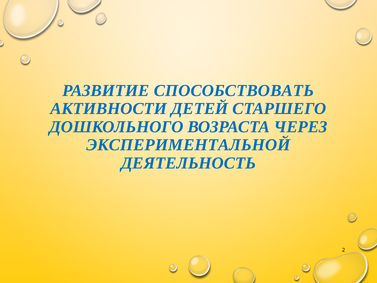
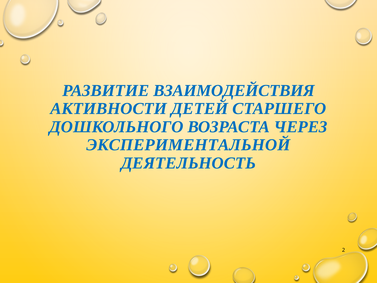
СПОСОБСТВОВАТЬ: СПОСОБСТВОВАТЬ -> ВЗАИМОДЕЙСТВИЯ
